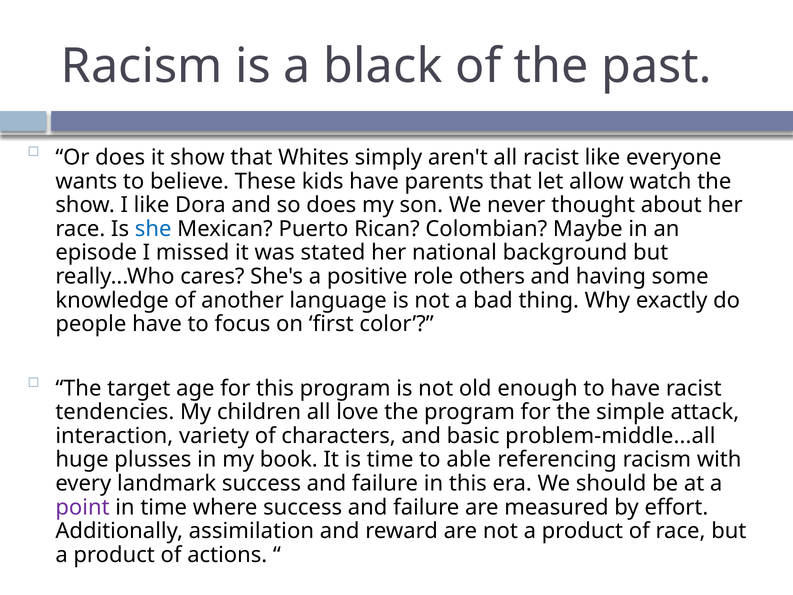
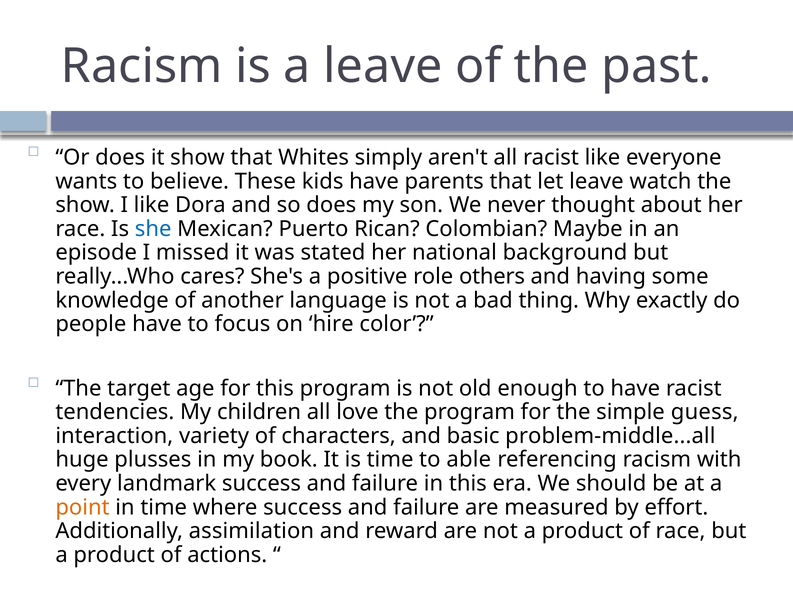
a black: black -> leave
let allow: allow -> leave
first: first -> hire
attack: attack -> guess
point colour: purple -> orange
